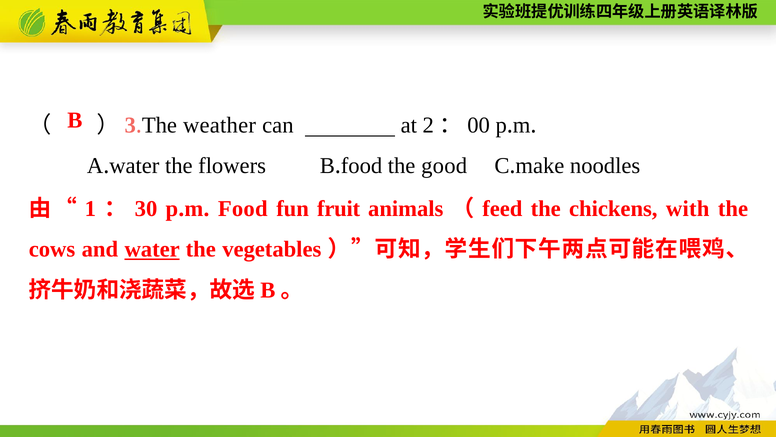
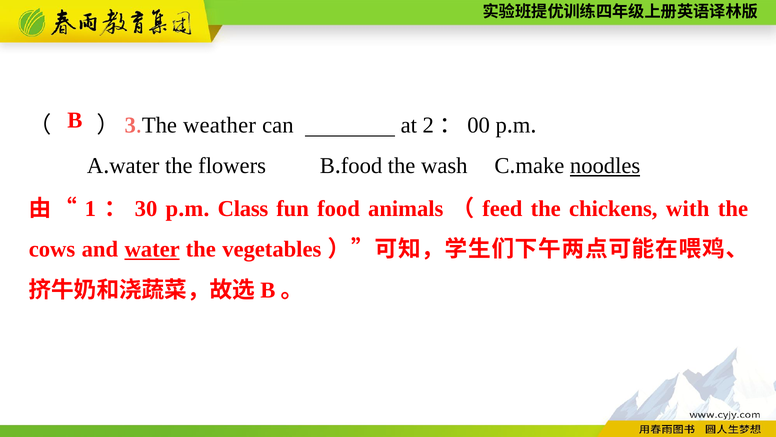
good: good -> wash
noodles underline: none -> present
Food at (243, 208): Food -> Class
fun fruit: fruit -> food
